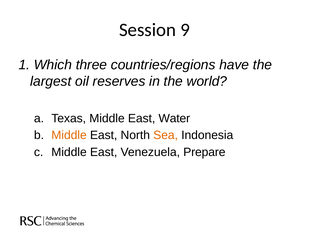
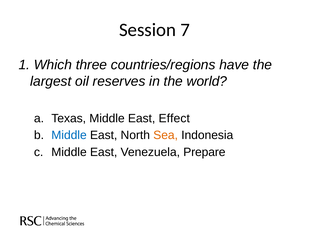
9: 9 -> 7
Water: Water -> Effect
Middle at (69, 135) colour: orange -> blue
